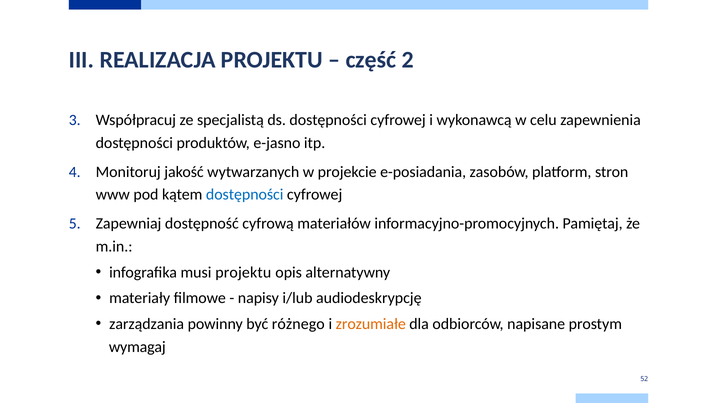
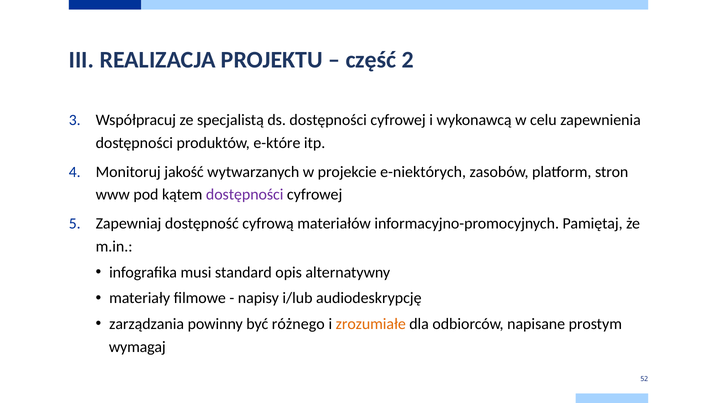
e-jasno: e-jasno -> e-które
e-posiadania: e-posiadania -> e-niektórych
dostępności at (245, 195) colour: blue -> purple
musi projektu: projektu -> standard
